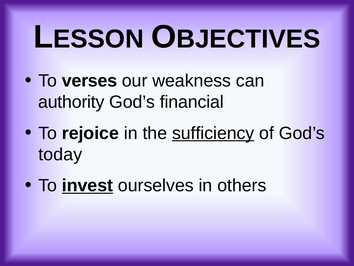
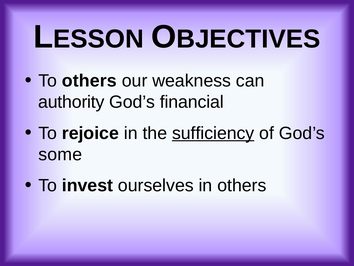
To verses: verses -> others
today: today -> some
invest underline: present -> none
